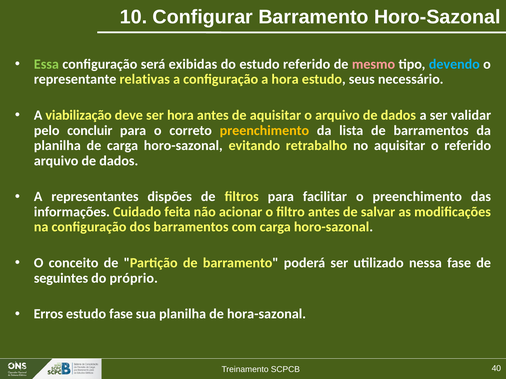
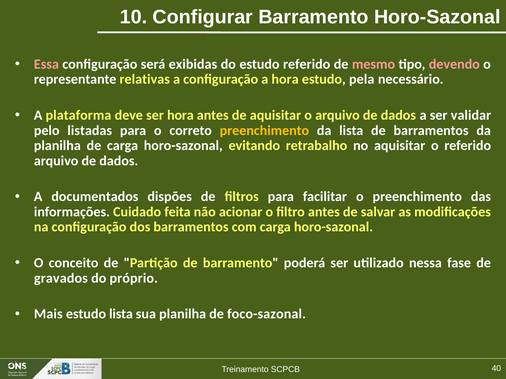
Essa colour: light green -> pink
devendo colour: light blue -> pink
seus: seus -> pela
viabilização: viabilização -> plataforma
concluir: concluir -> listadas
representantes: representantes -> documentados
seguintes: seguintes -> gravados
Erros: Erros -> Mais
estudo fase: fase -> lista
hora-sazonal: hora-sazonal -> foco-sazonal
